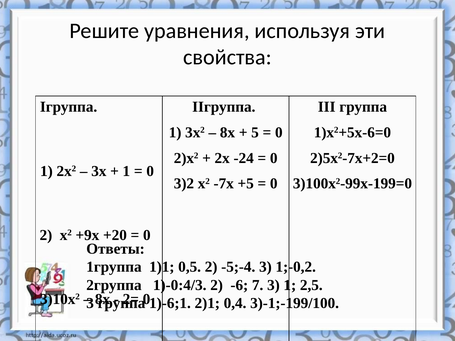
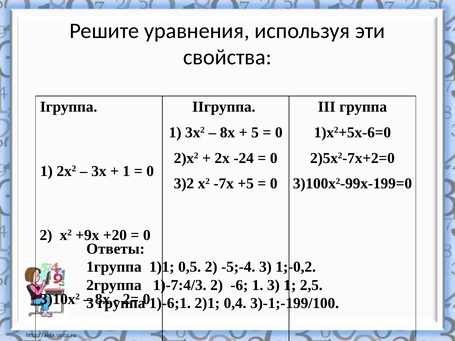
1)-0:4/3: 1)-0:4/3 -> 1)-7:4/3
-6 7: 7 -> 1
